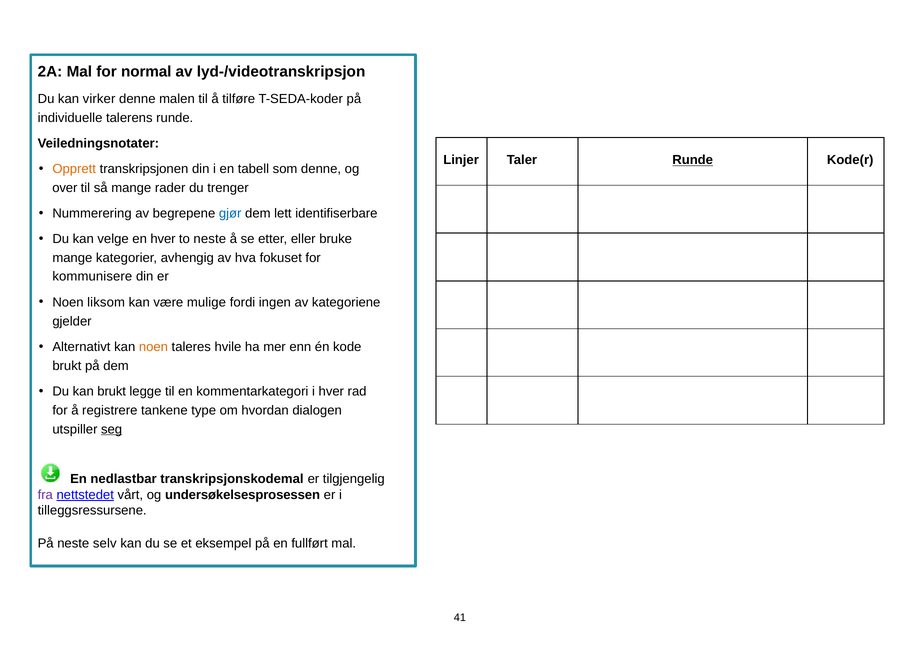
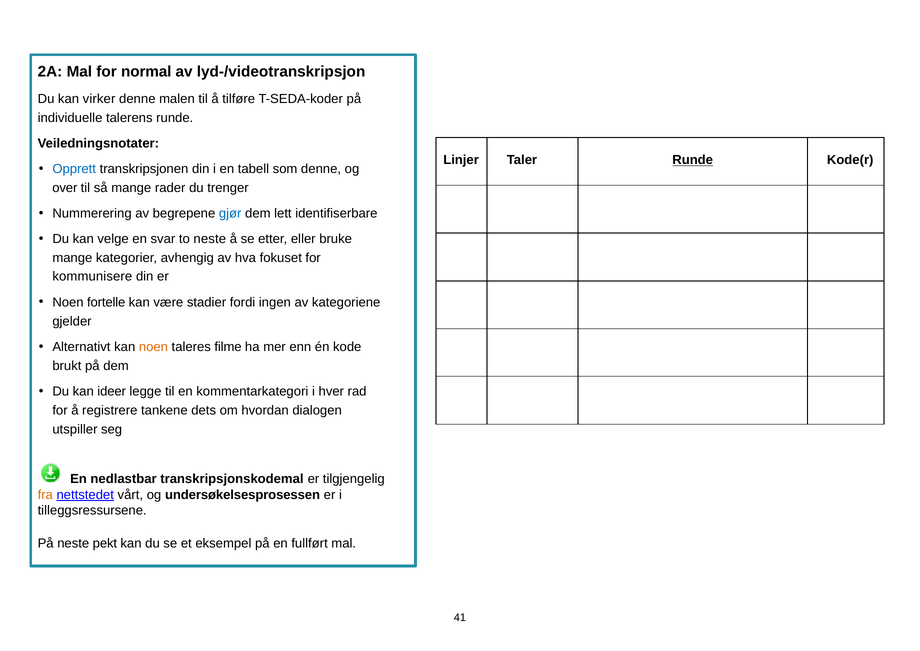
Opprett colour: orange -> blue
en hver: hver -> svar
liksom: liksom -> fortelle
mulige: mulige -> stadier
hvile: hvile -> filme
kan brukt: brukt -> ideer
type: type -> dets
seg underline: present -> none
fra colour: purple -> orange
selv: selv -> pekt
